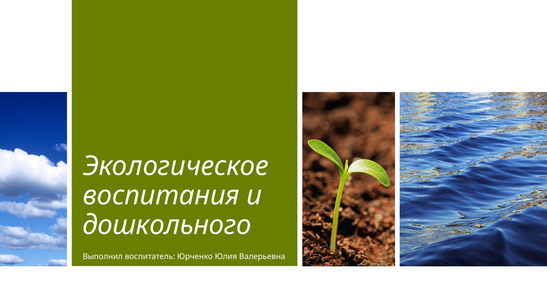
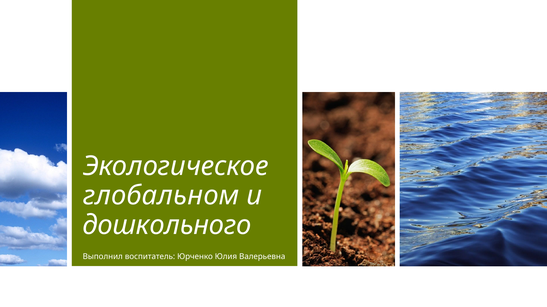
воспитания: воспитания -> глобальном
